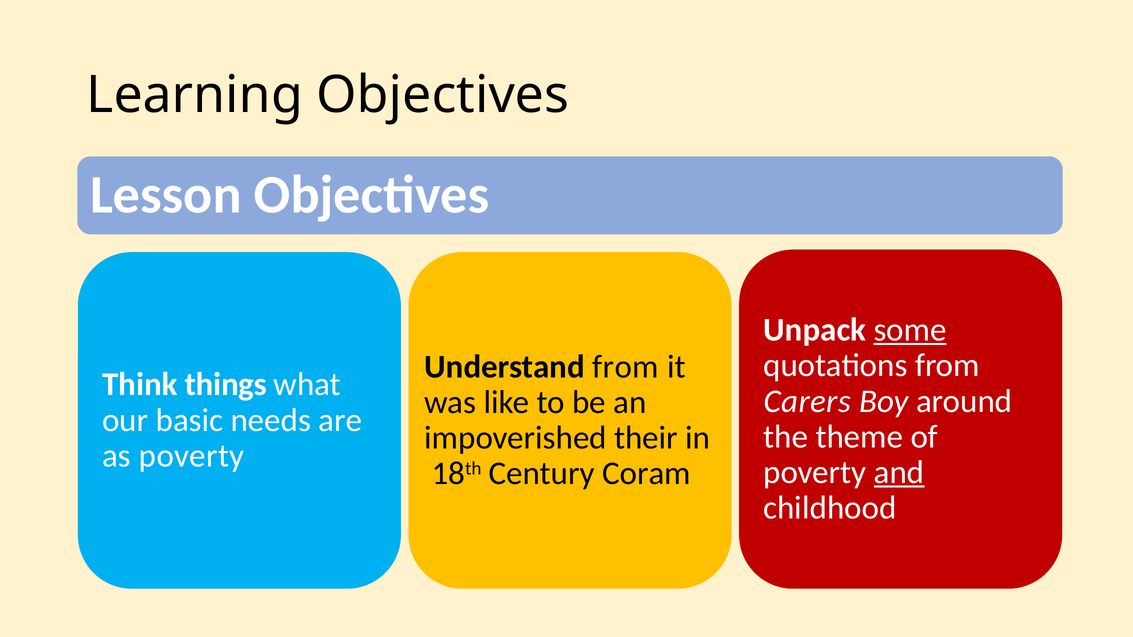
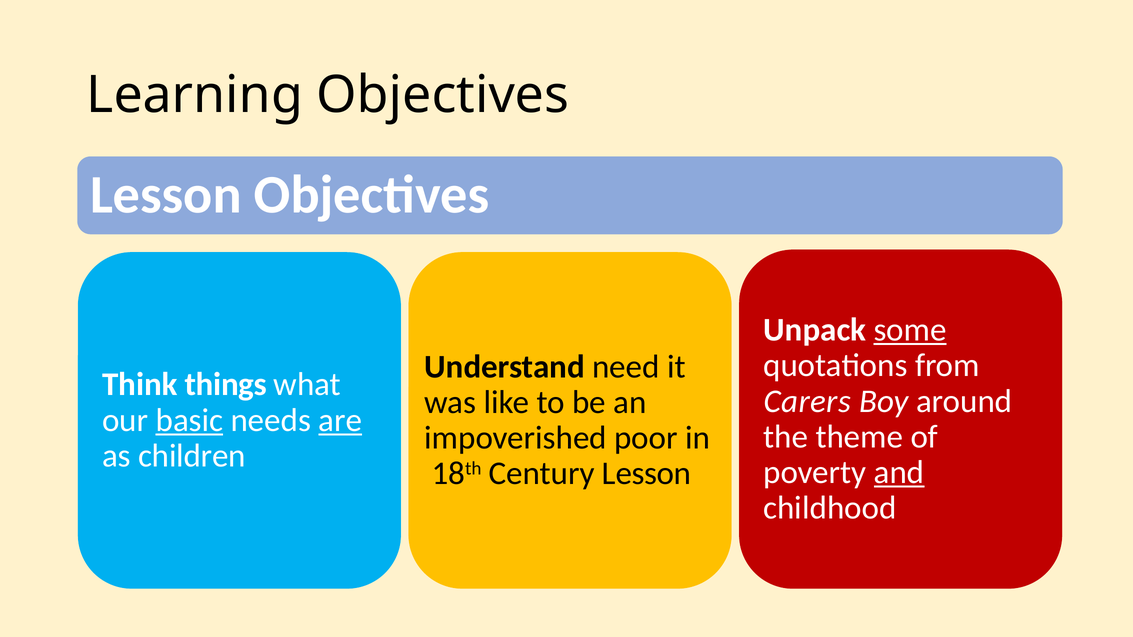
Understand from: from -> need
basic underline: none -> present
are underline: none -> present
their: their -> poor
as poverty: poverty -> children
Century Coram: Coram -> Lesson
